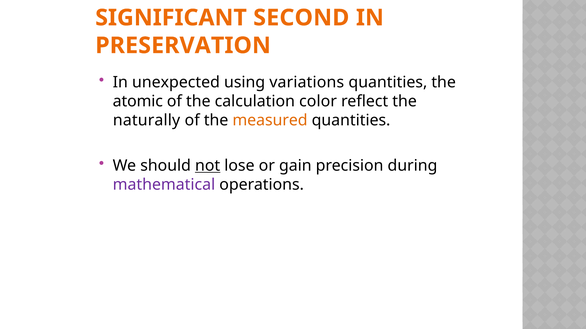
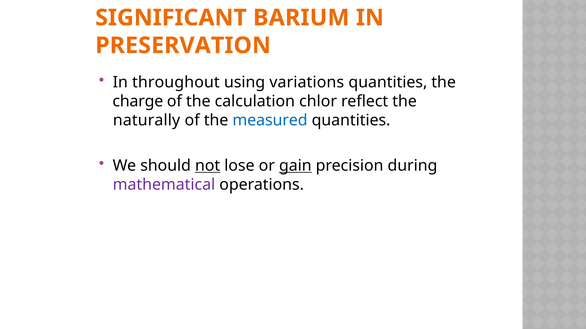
SECOND: SECOND -> BARIUM
unexpected: unexpected -> throughout
atomic: atomic -> charge
color: color -> chlor
measured colour: orange -> blue
gain underline: none -> present
